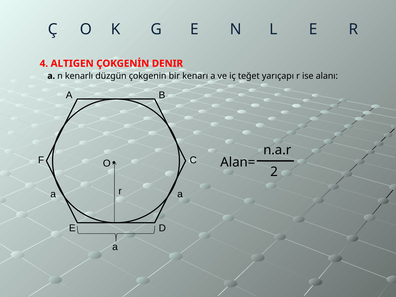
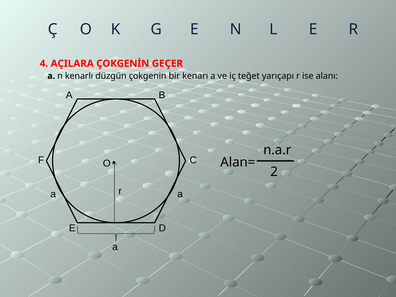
ALTIGEN: ALTIGEN -> AÇILARA
DENIR: DENIR -> GEÇER
